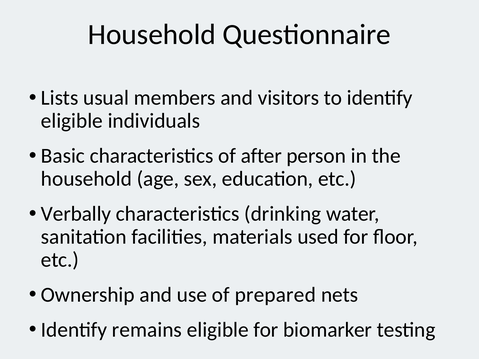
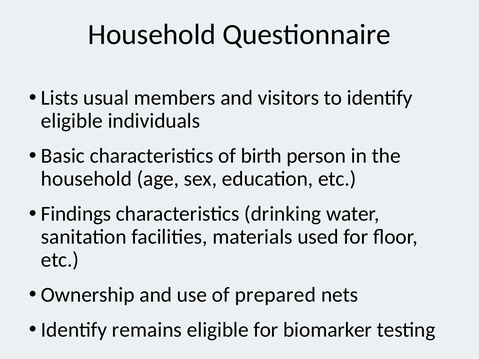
after: after -> birth
Verbally: Verbally -> Findings
